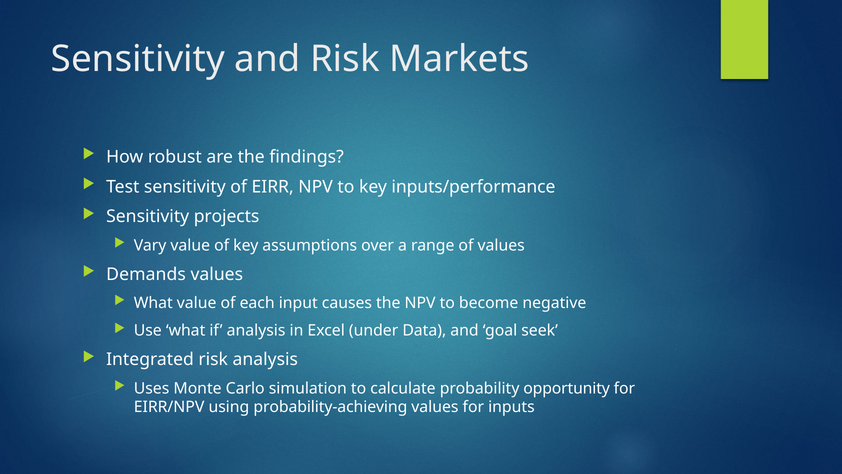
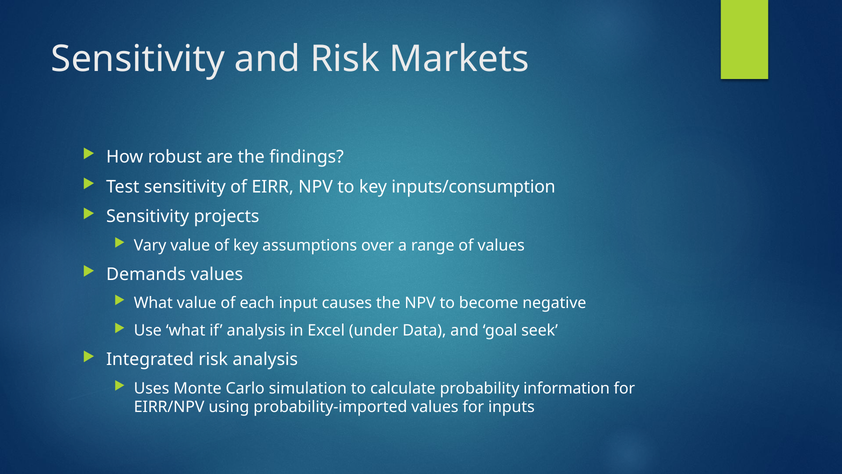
inputs/performance: inputs/performance -> inputs/consumption
opportunity: opportunity -> information
probability-achieving: probability-achieving -> probability-imported
